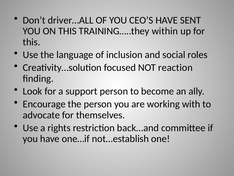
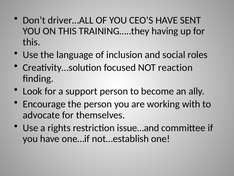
within: within -> having
back…and: back…and -> issue…and
